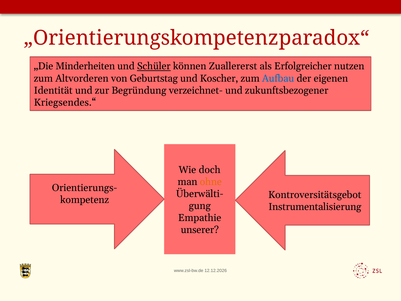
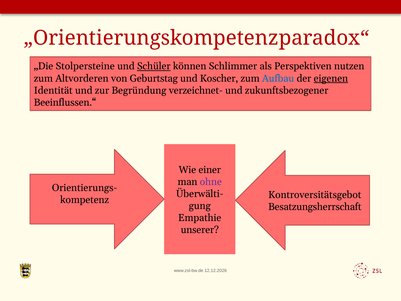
Minderheiten: Minderheiten -> Stolpersteine
Zuallererst: Zuallererst -> Schlimmer
Erfolgreicher: Erfolgreicher -> Perspektiven
eigenen underline: none -> present
Kriegsendes.“: Kriegsendes.“ -> Beeinflussen.“
doch: doch -> einer
ohne colour: orange -> purple
Instrumentalisierung: Instrumentalisierung -> Besatzungsherrschaft
